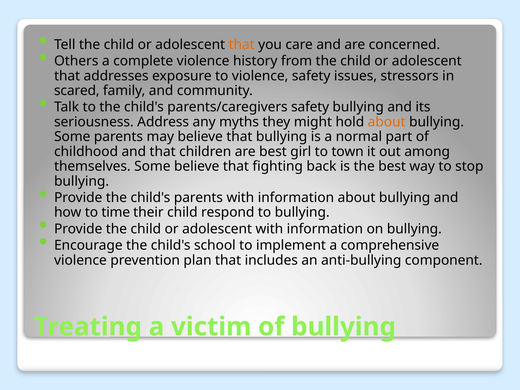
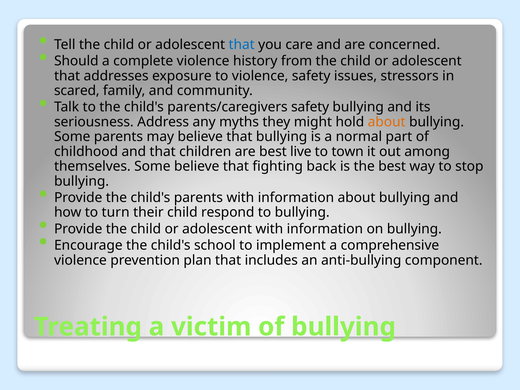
that at (242, 45) colour: orange -> blue
Others: Others -> Should
girl: girl -> live
time: time -> turn
